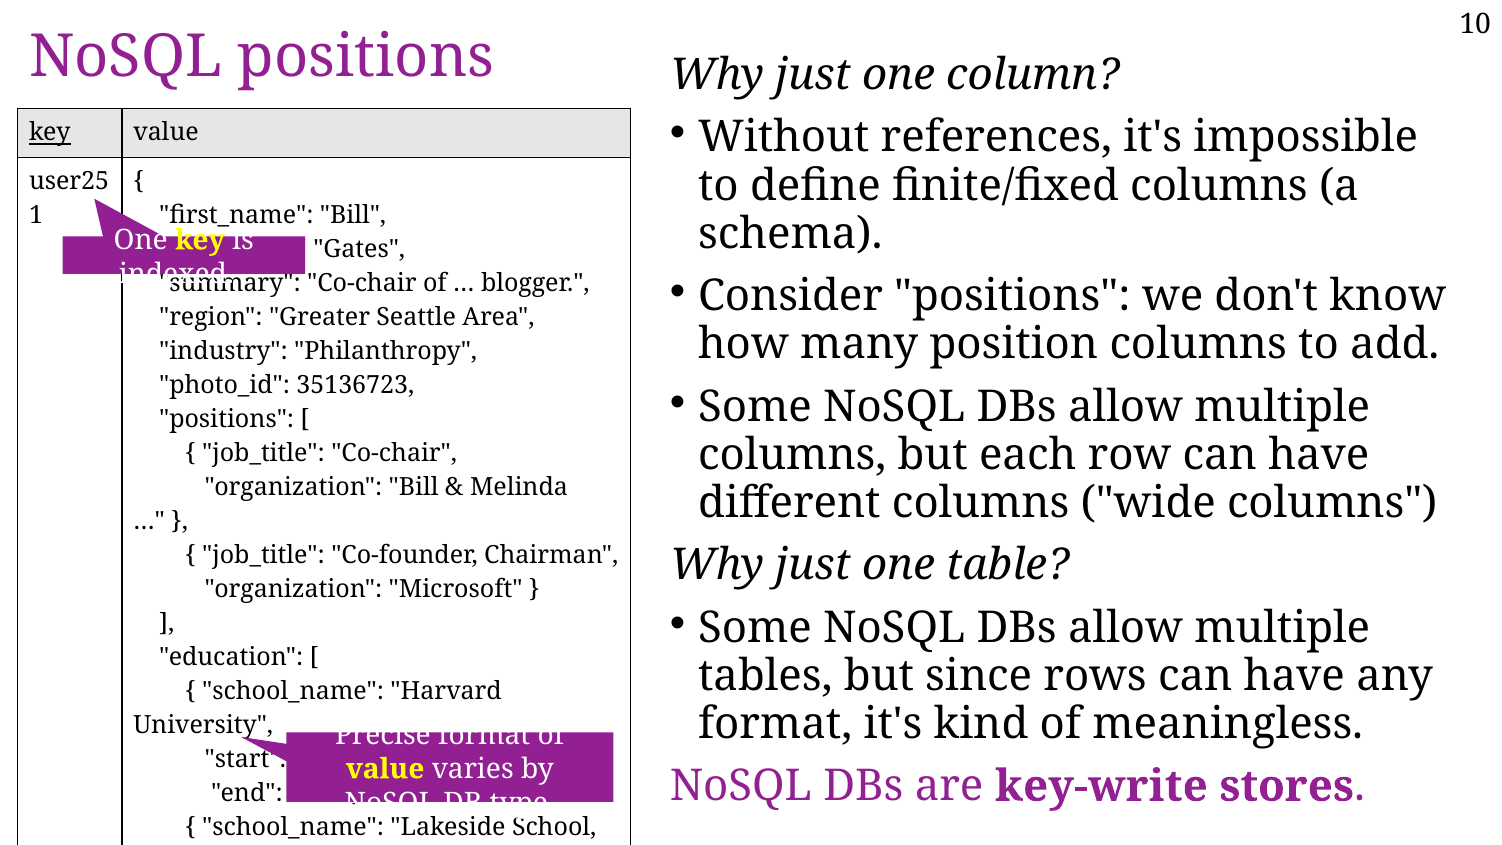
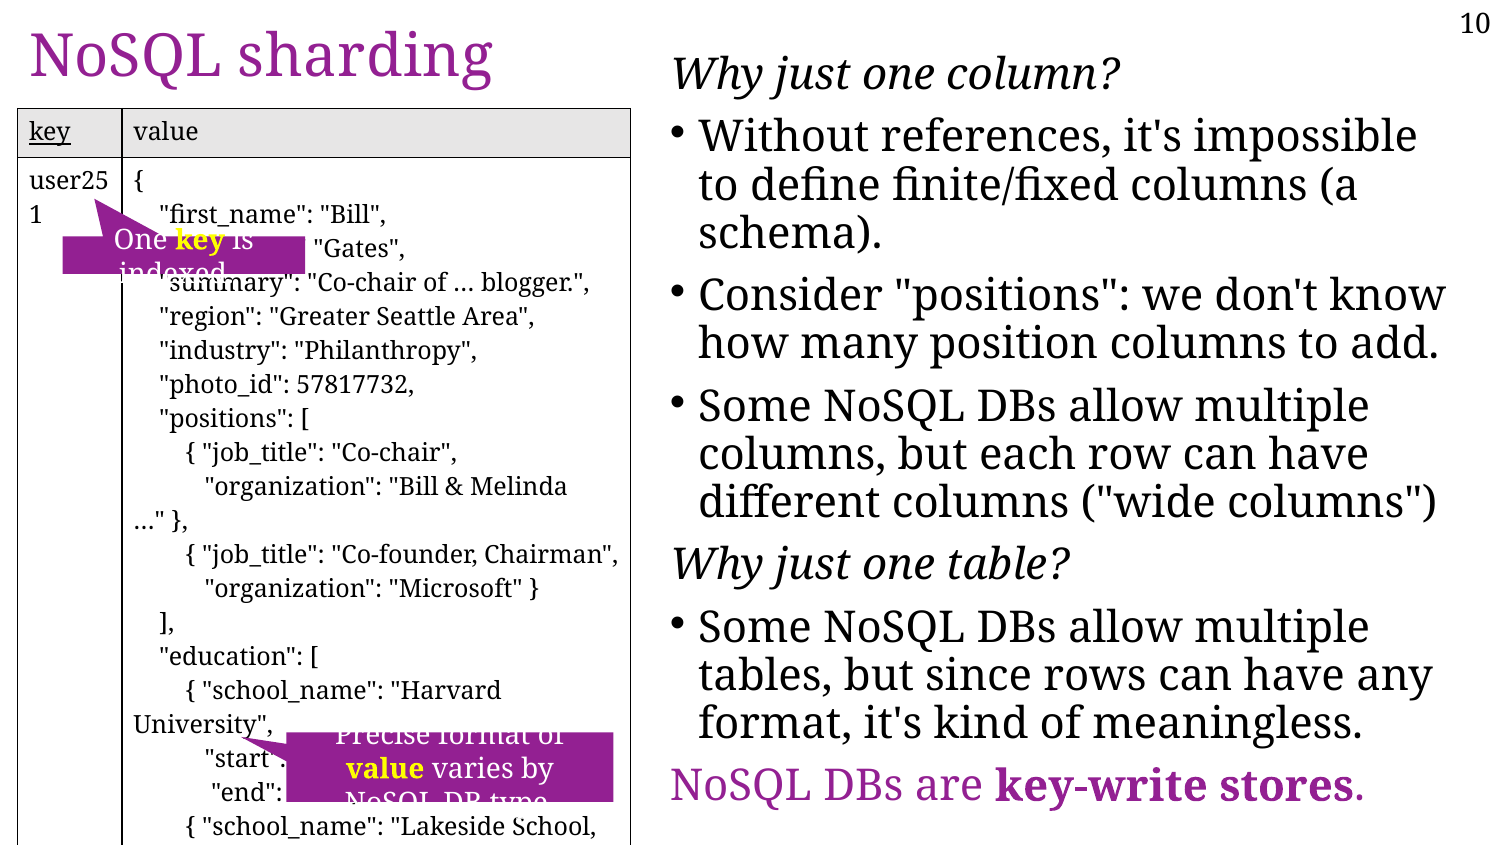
NoSQL positions: positions -> sharding
35136723: 35136723 -> 57817732
